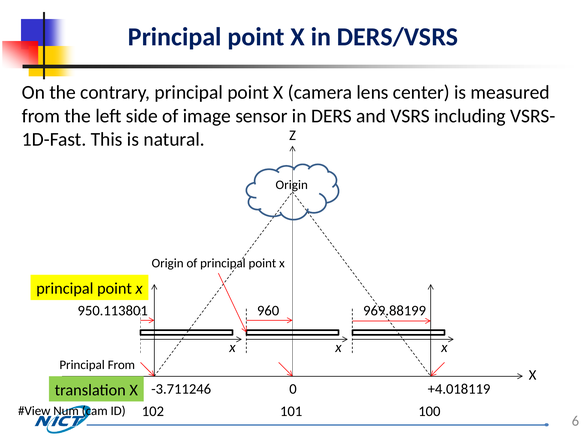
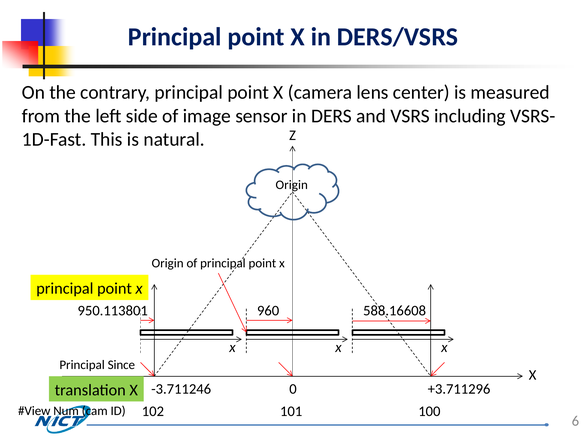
969.88199: 969.88199 -> 588.16608
Principal From: From -> Since
+4.018119: +4.018119 -> +3.711296
